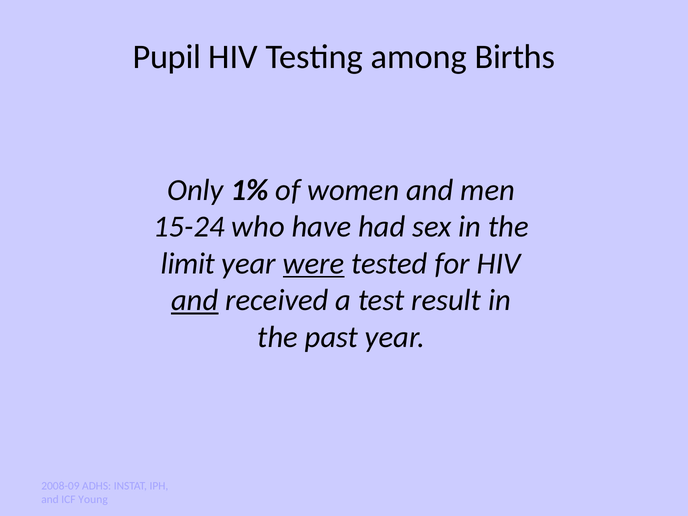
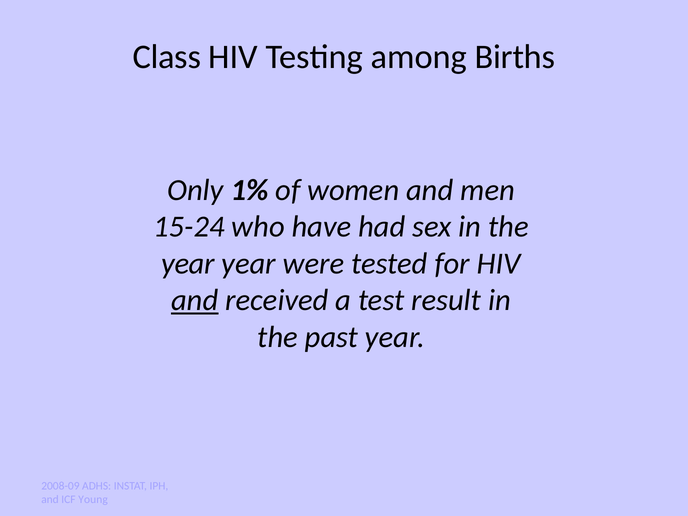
Pupil: Pupil -> Class
limit at (188, 264): limit -> year
were underline: present -> none
